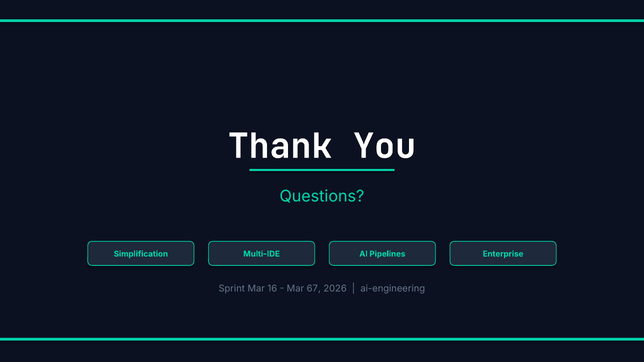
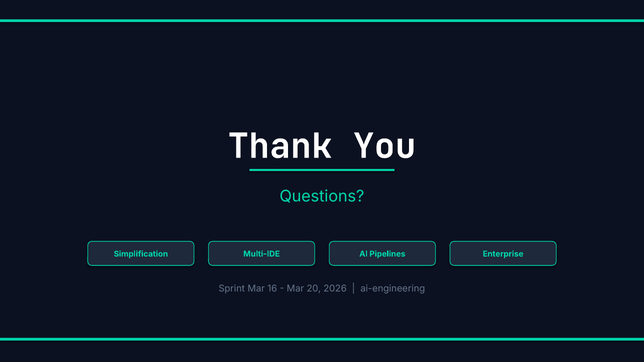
67: 67 -> 20
